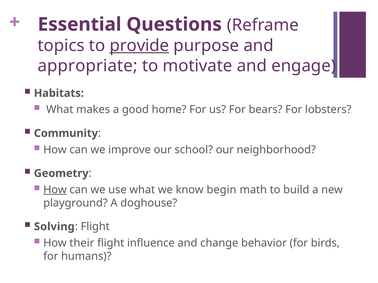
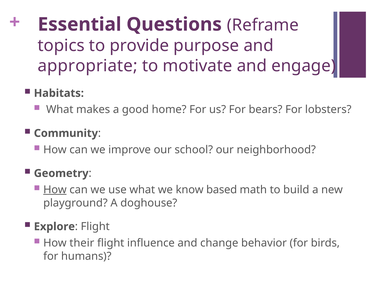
provide underline: present -> none
begin: begin -> based
Solving: Solving -> Explore
